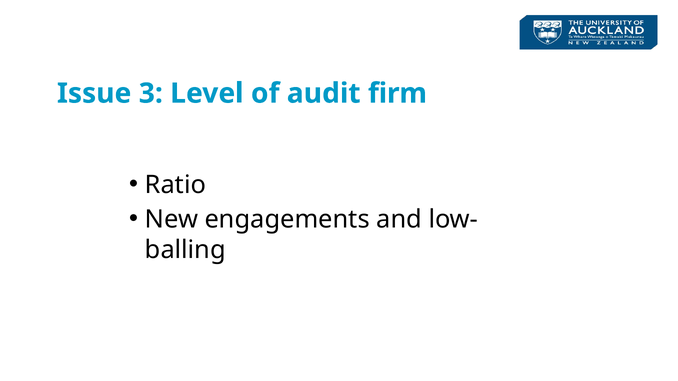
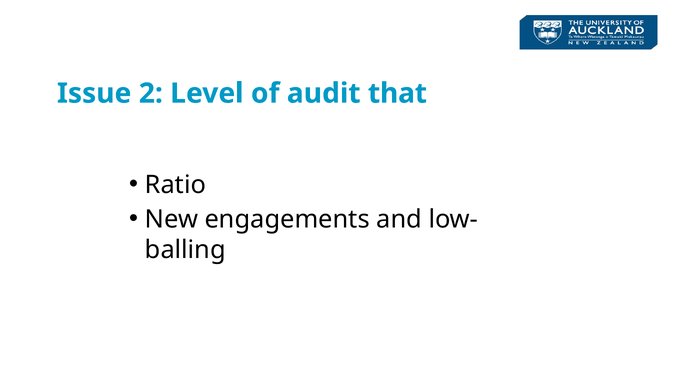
3: 3 -> 2
firm: firm -> that
